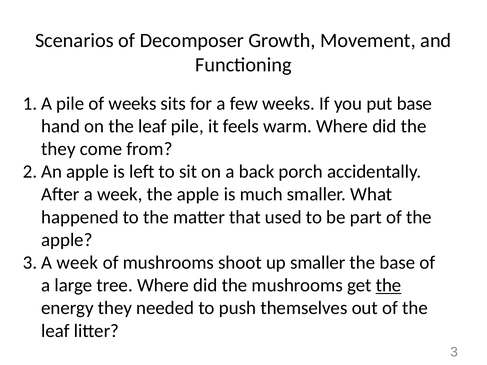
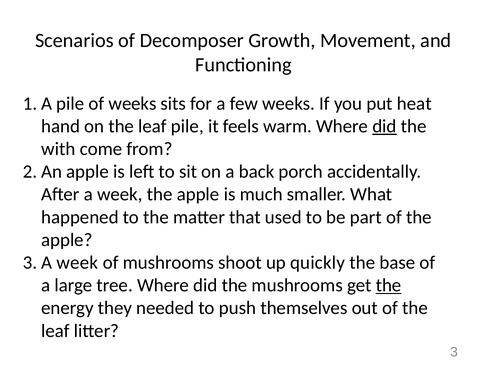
put base: base -> heat
did at (384, 126) underline: none -> present
they at (58, 149): they -> with
up smaller: smaller -> quickly
